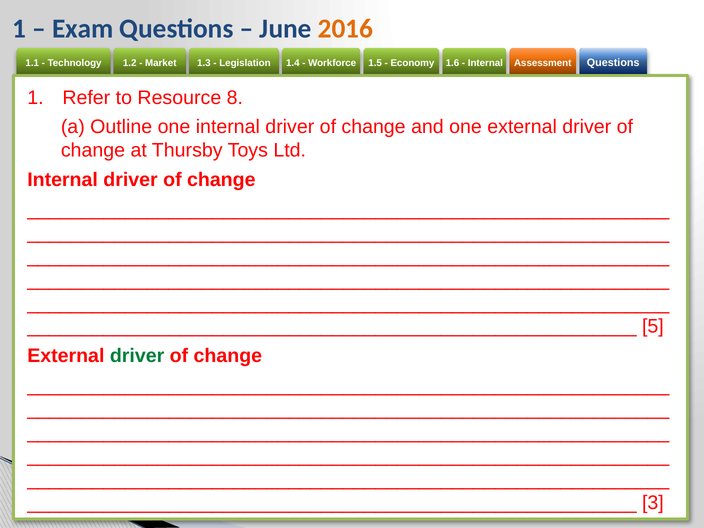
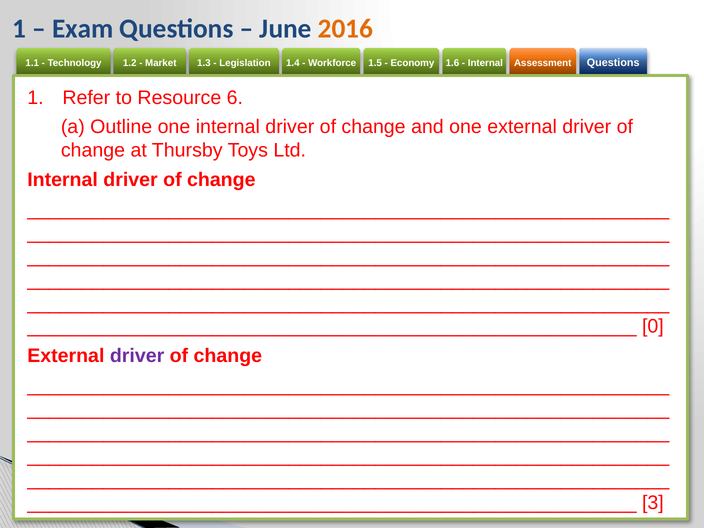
8: 8 -> 6
5: 5 -> 0
driver at (137, 356) colour: green -> purple
